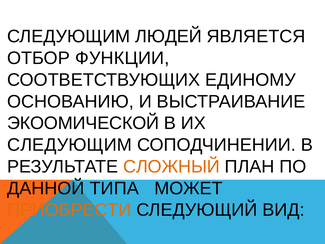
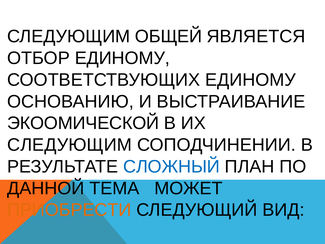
ЛЮДЕЙ: ЛЮДЕЙ -> ОБЩЕЙ
ОТБОР ФУНКЦИИ: ФУНКЦИИ -> ЕДИНОМУ
СЛОЖНЫЙ colour: orange -> blue
ТИПА: ТИПА -> ТЕМА
